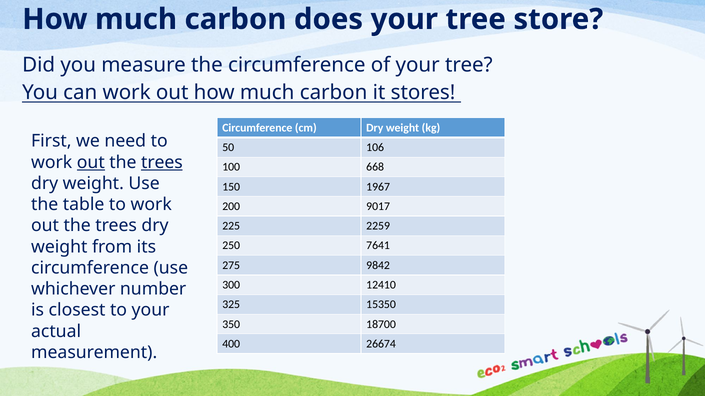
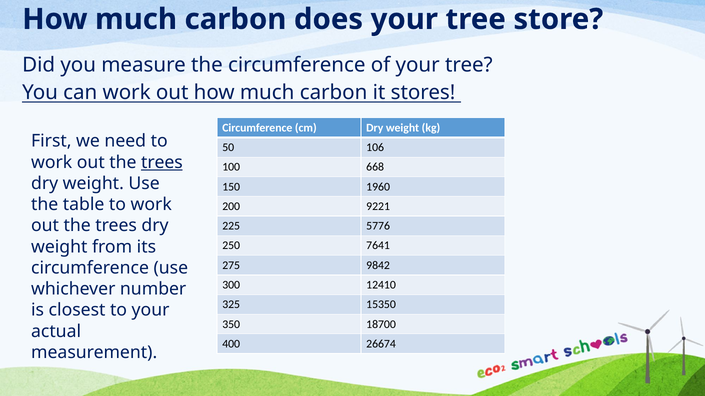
out at (91, 163) underline: present -> none
1967: 1967 -> 1960
9017: 9017 -> 9221
2259: 2259 -> 5776
